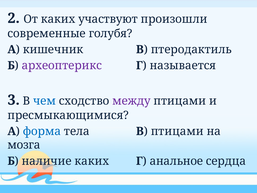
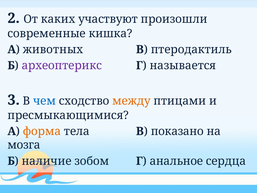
голубя: голубя -> кишка
кишечник: кишечник -> животных
между colour: purple -> orange
форма colour: blue -> orange
В птицами: птицами -> показано
наличие каких: каких -> зобом
